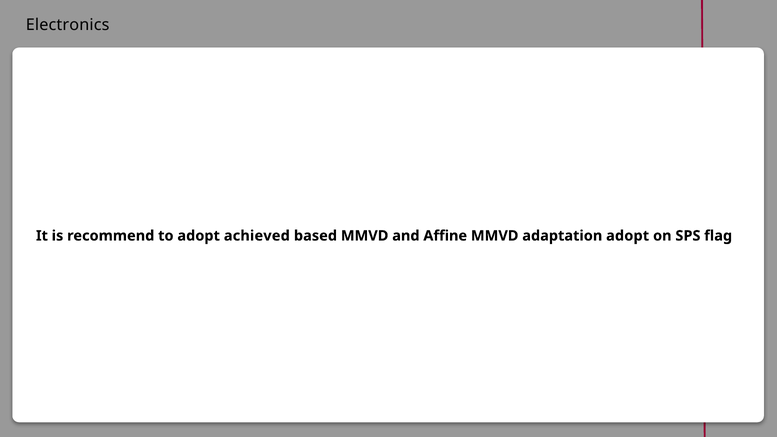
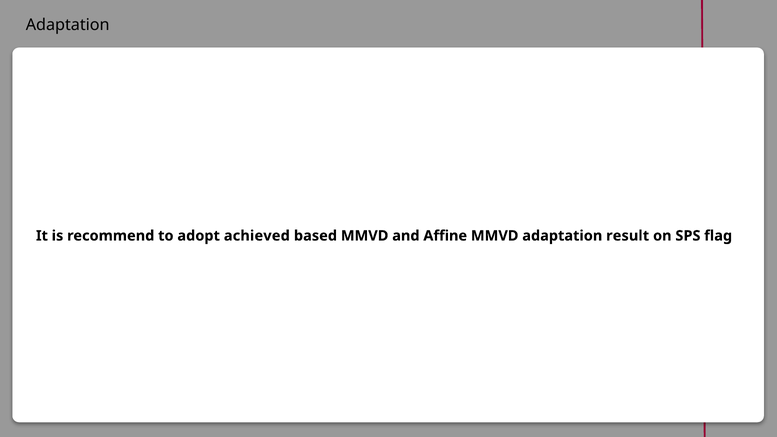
Electronics at (68, 25): Electronics -> Adaptation
adaptation adopt: adopt -> result
